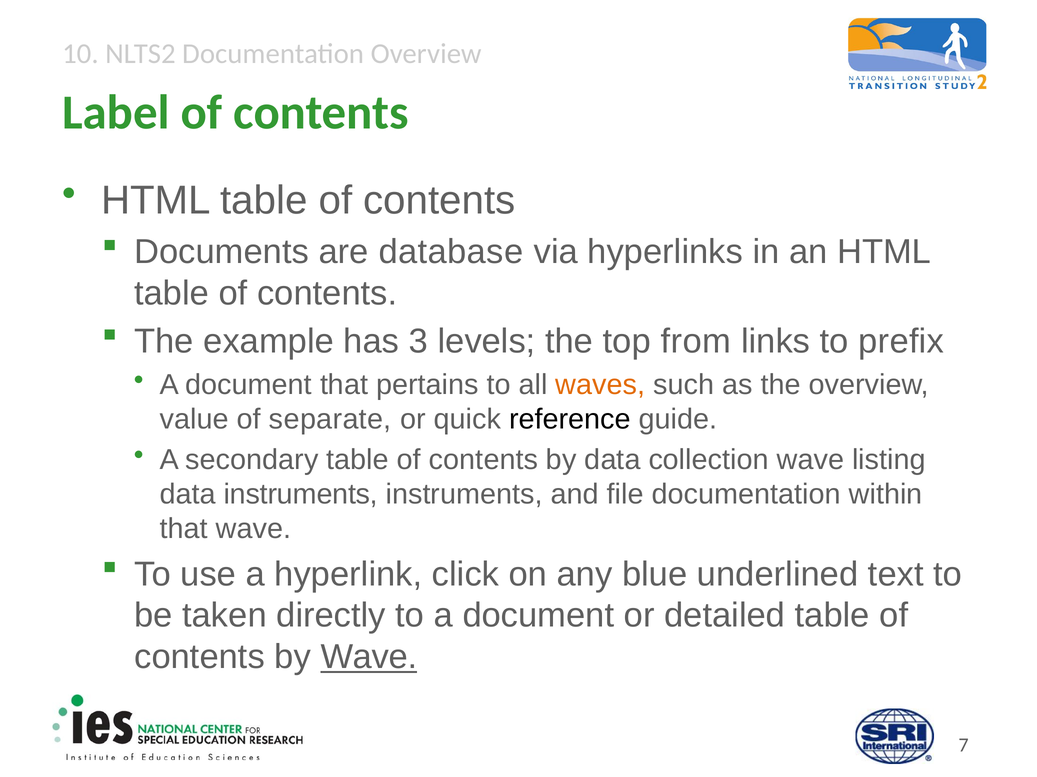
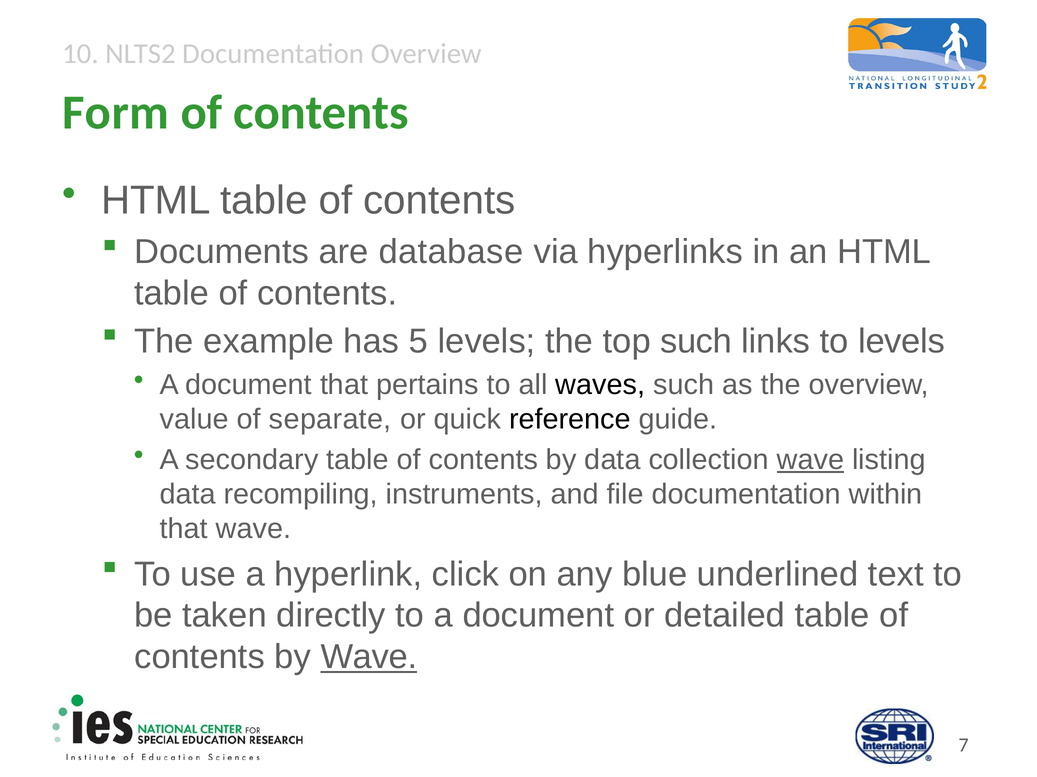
Label: Label -> Form
3: 3 -> 5
top from: from -> such
to prefix: prefix -> levels
waves colour: orange -> black
wave at (810, 460) underline: none -> present
data instruments: instruments -> recompiling
